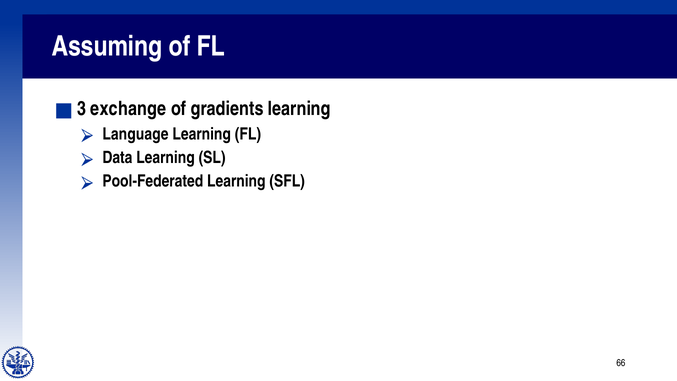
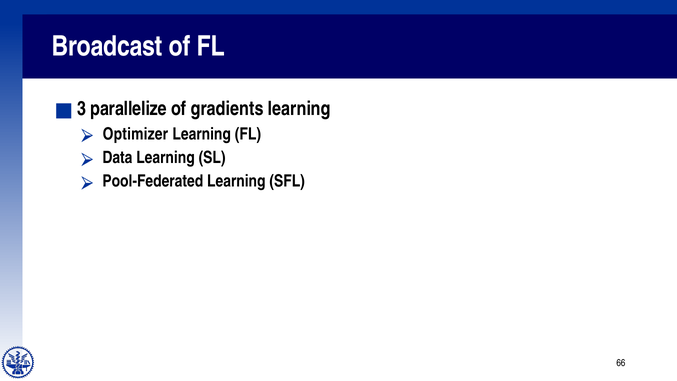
Assuming: Assuming -> Broadcast
exchange: exchange -> parallelize
Language: Language -> Optimizer
